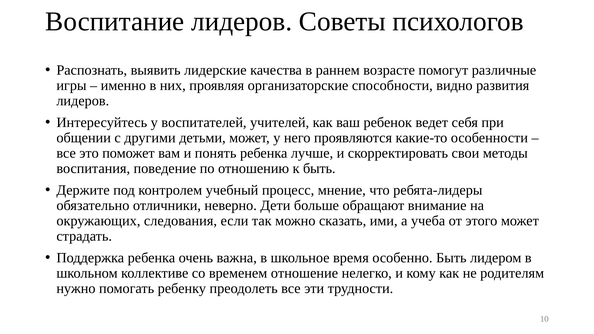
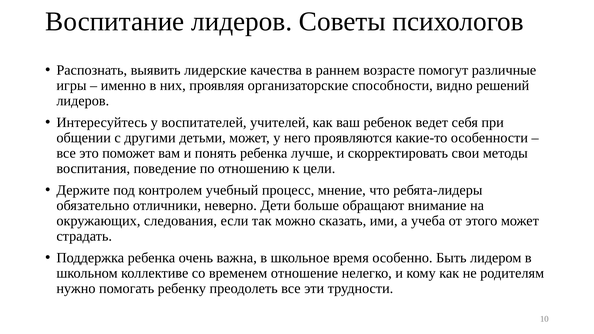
развития: развития -> решений
к быть: быть -> цели
